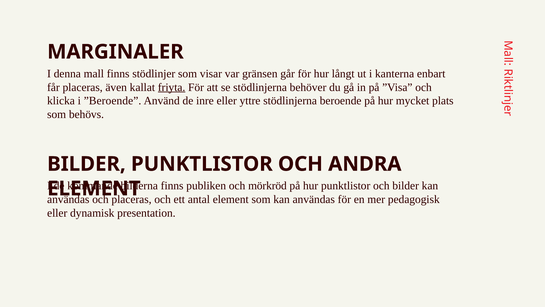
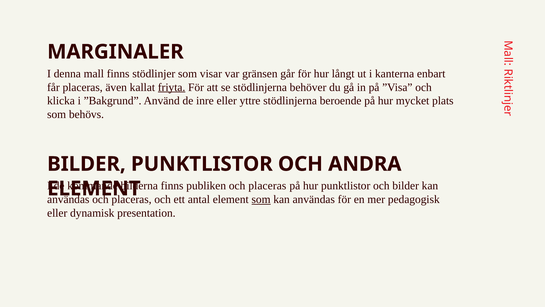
”Beroende: ”Beroende -> ”Bakgrund
mörkröd at (267, 185): mörkröd -> placeras
som at (261, 199) underline: none -> present
